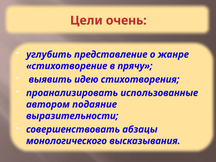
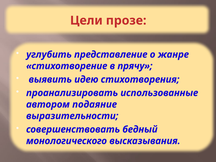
очень: очень -> прозе
абзацы: абзацы -> бедный
